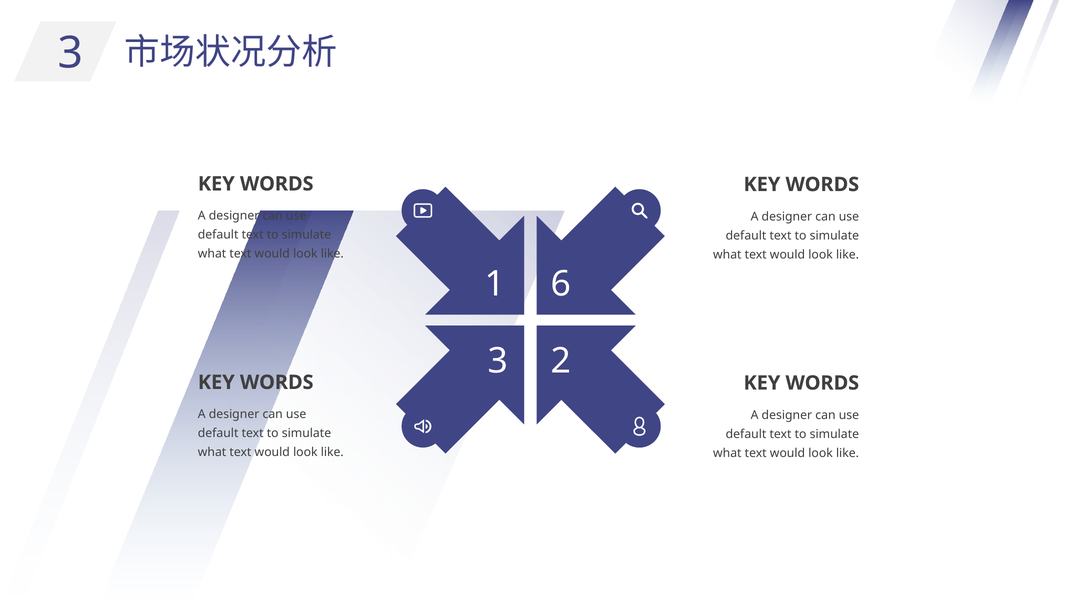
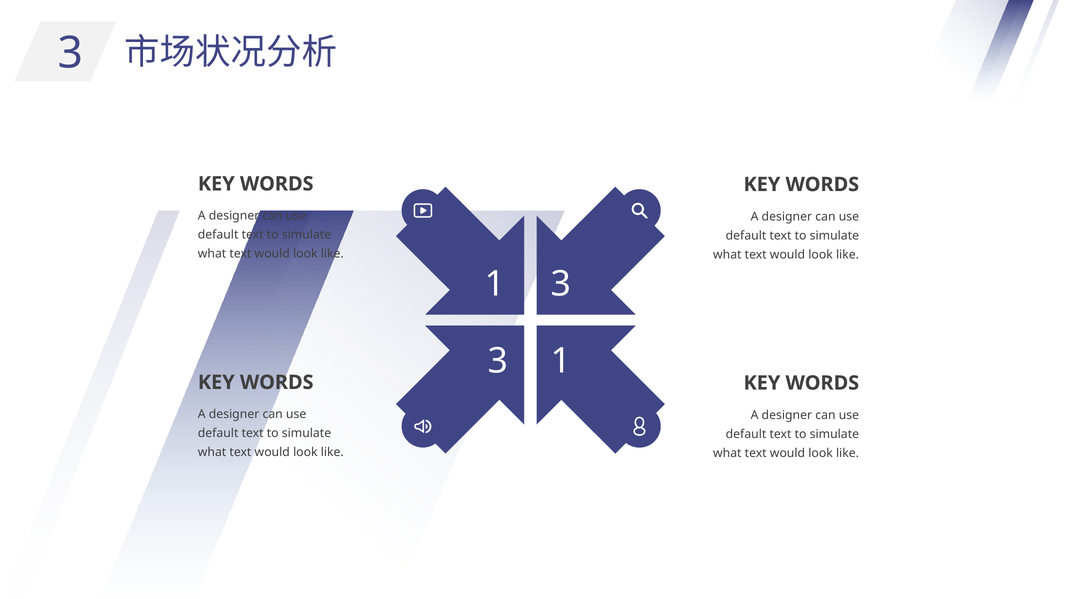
1 6: 6 -> 3
3 2: 2 -> 1
